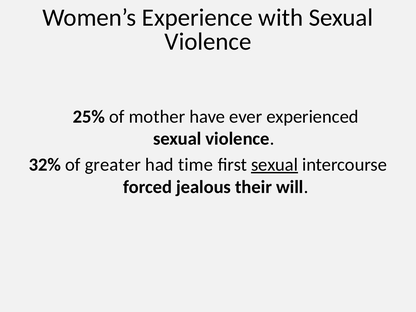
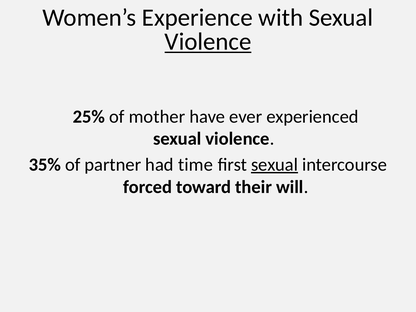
Violence at (208, 42) underline: none -> present
32%: 32% -> 35%
greater: greater -> partner
jealous: jealous -> toward
